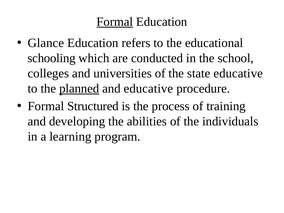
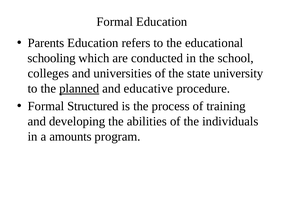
Formal at (115, 22) underline: present -> none
Glance: Glance -> Parents
state educative: educative -> university
learning: learning -> amounts
